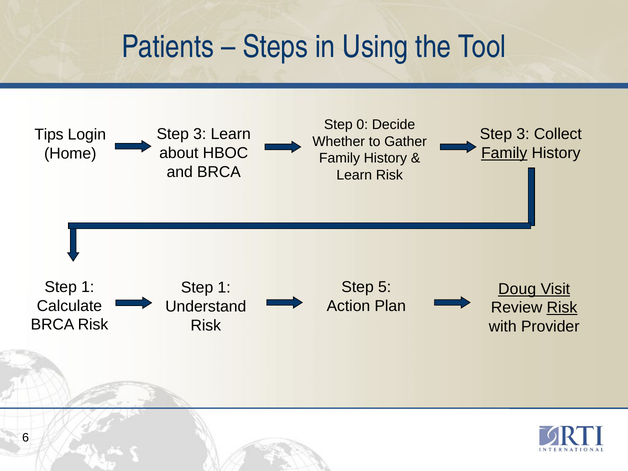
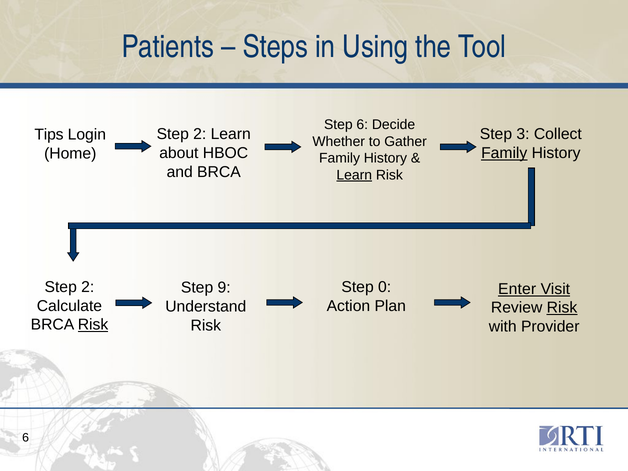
Step 0: 0 -> 6
3 at (200, 134): 3 -> 2
Learn at (354, 175) underline: none -> present
5: 5 -> 0
1 at (88, 287): 1 -> 2
1 at (224, 288): 1 -> 9
Doug: Doug -> Enter
Risk at (93, 325) underline: none -> present
